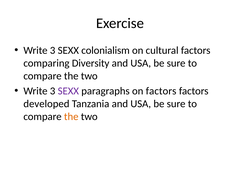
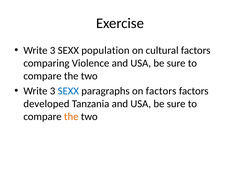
colonialism: colonialism -> population
Diversity: Diversity -> Violence
SEXX at (68, 91) colour: purple -> blue
